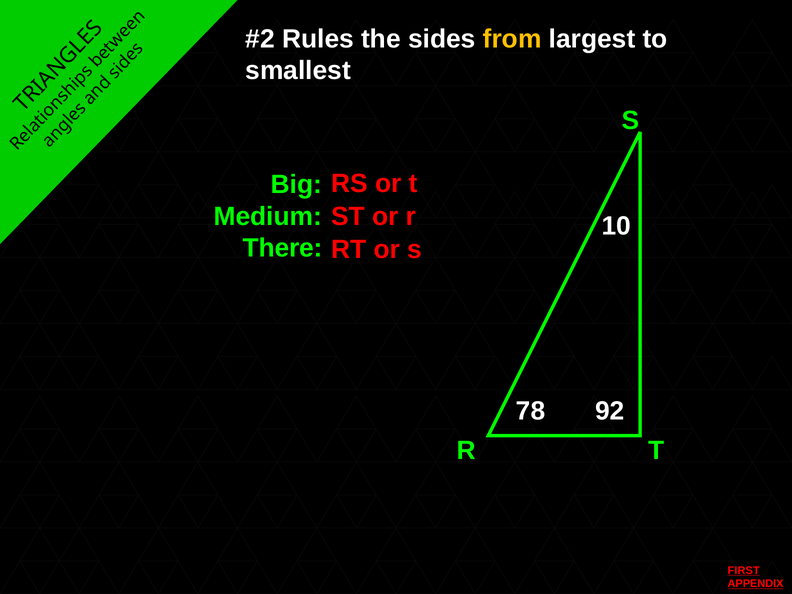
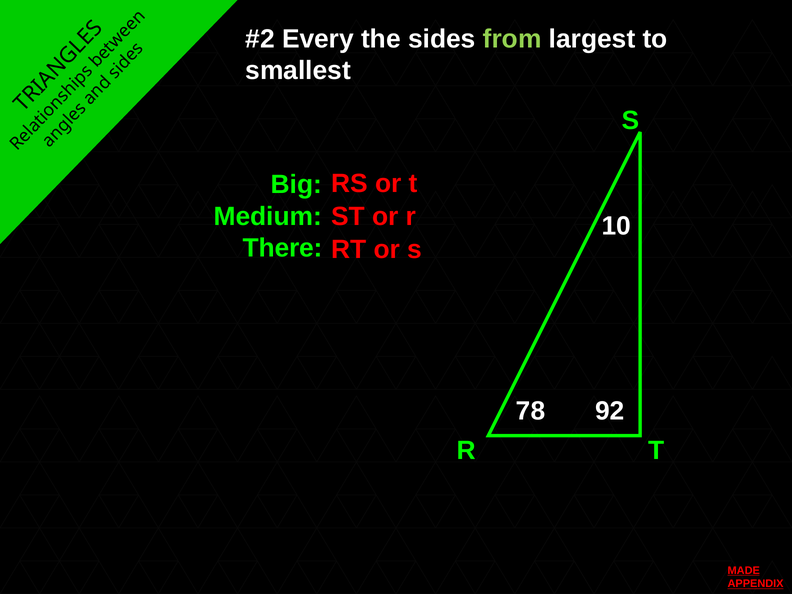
Rules: Rules -> Every
from colour: yellow -> light green
FIRST: FIRST -> MADE
